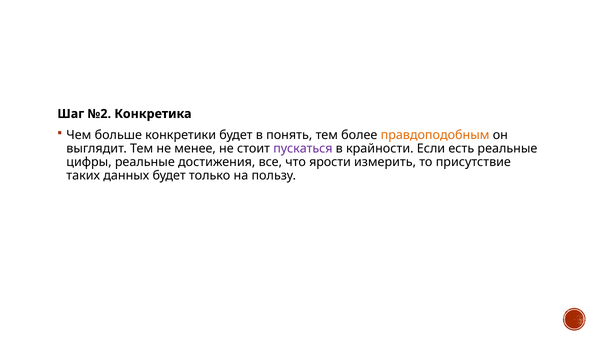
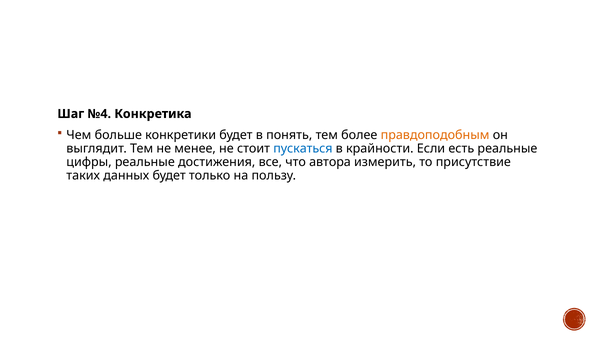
№2: №2 -> №4
пускаться colour: purple -> blue
ярости: ярости -> автора
